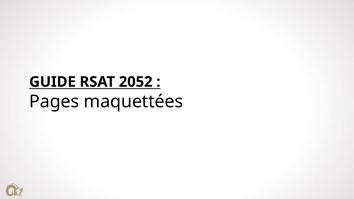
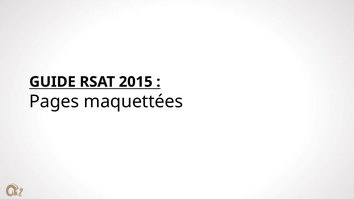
2052: 2052 -> 2015
